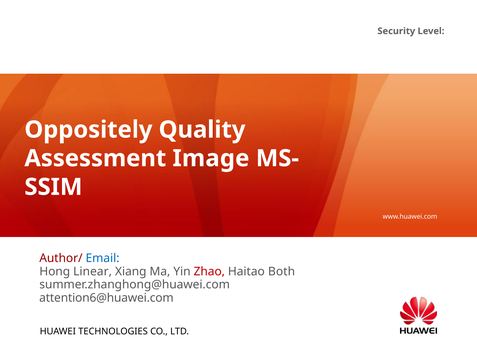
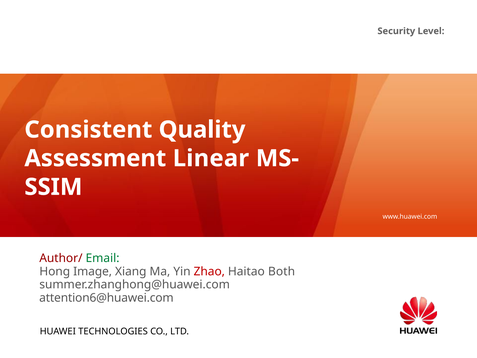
Oppositely: Oppositely -> Consistent
Image: Image -> Linear
Email colour: blue -> green
Linear: Linear -> Image
